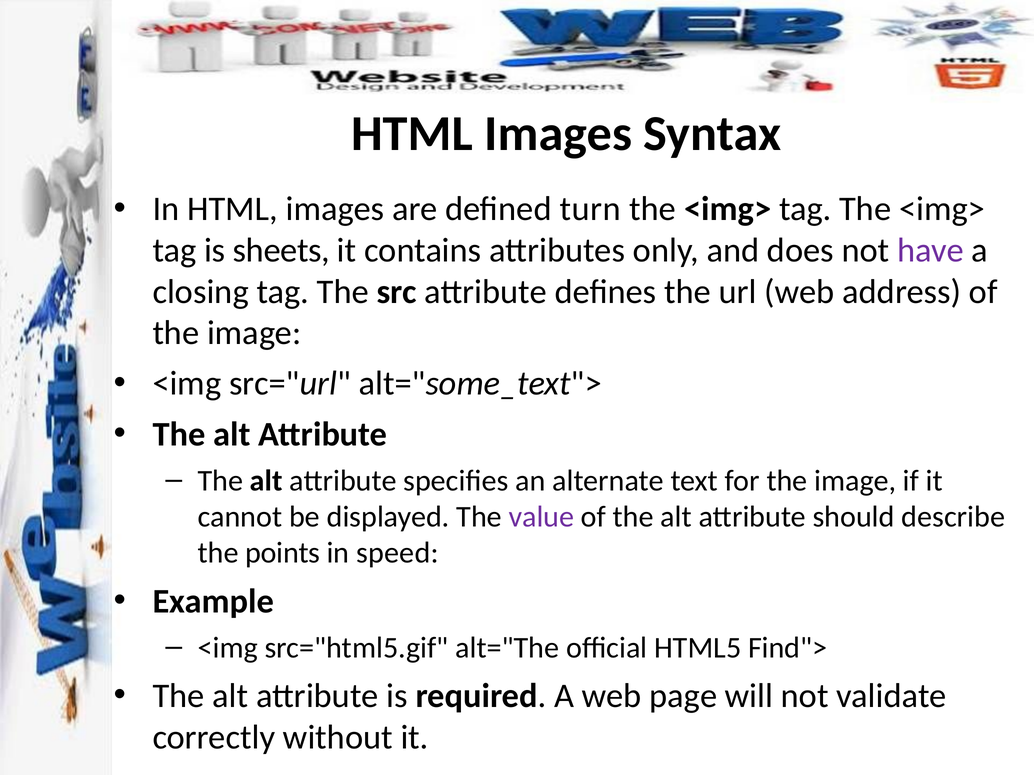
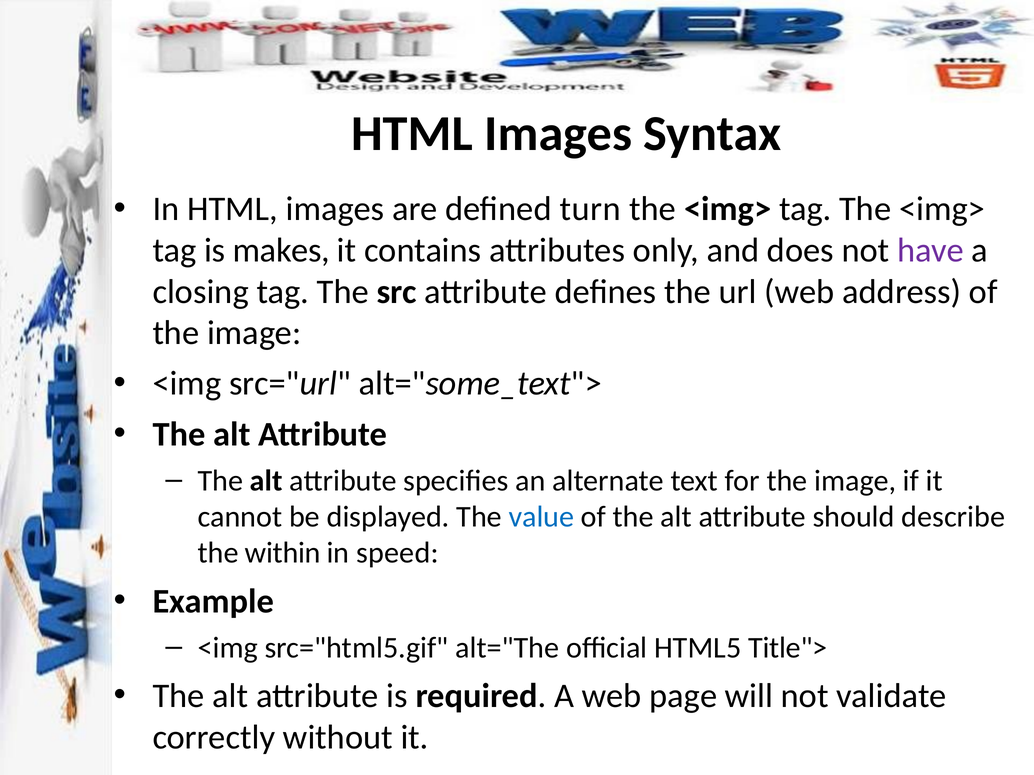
sheets: sheets -> makes
value colour: purple -> blue
points: points -> within
Find">: Find"> -> Title">
